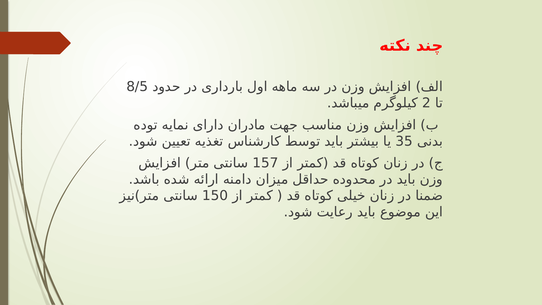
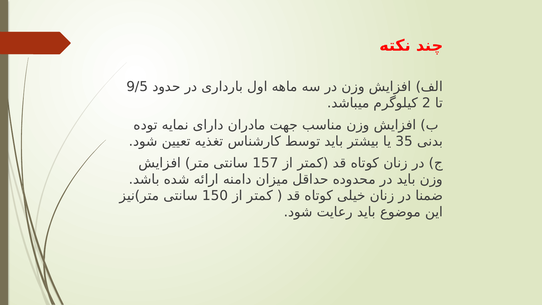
8/5: 8/5 -> 9/5
